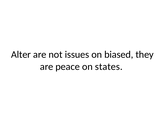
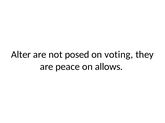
issues: issues -> posed
biased: biased -> voting
states: states -> allows
